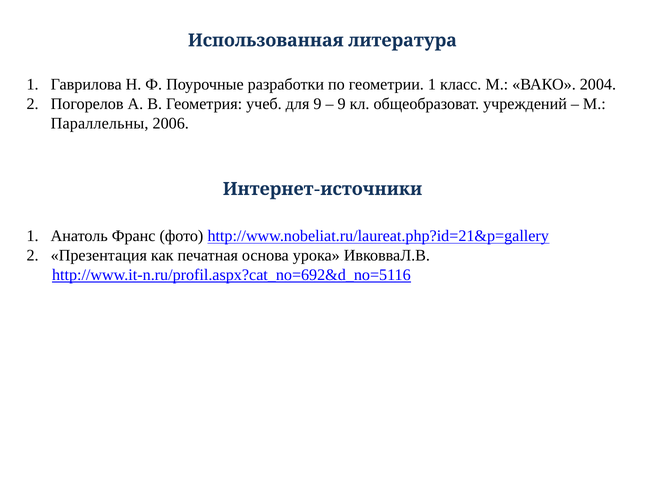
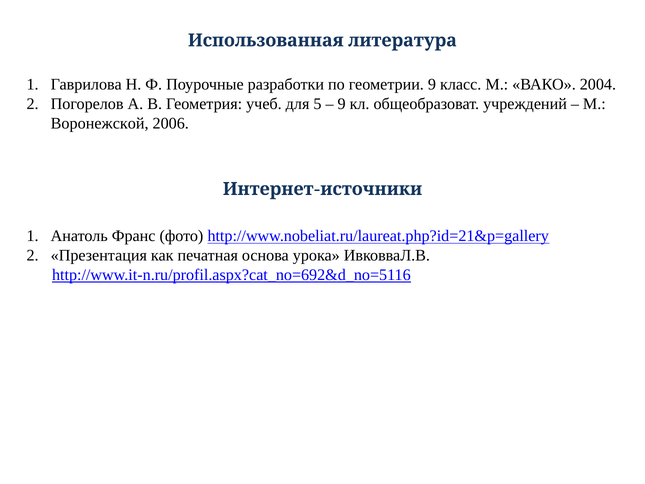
геометрии 1: 1 -> 9
для 9: 9 -> 5
Параллельны: Параллельны -> Воронежской
